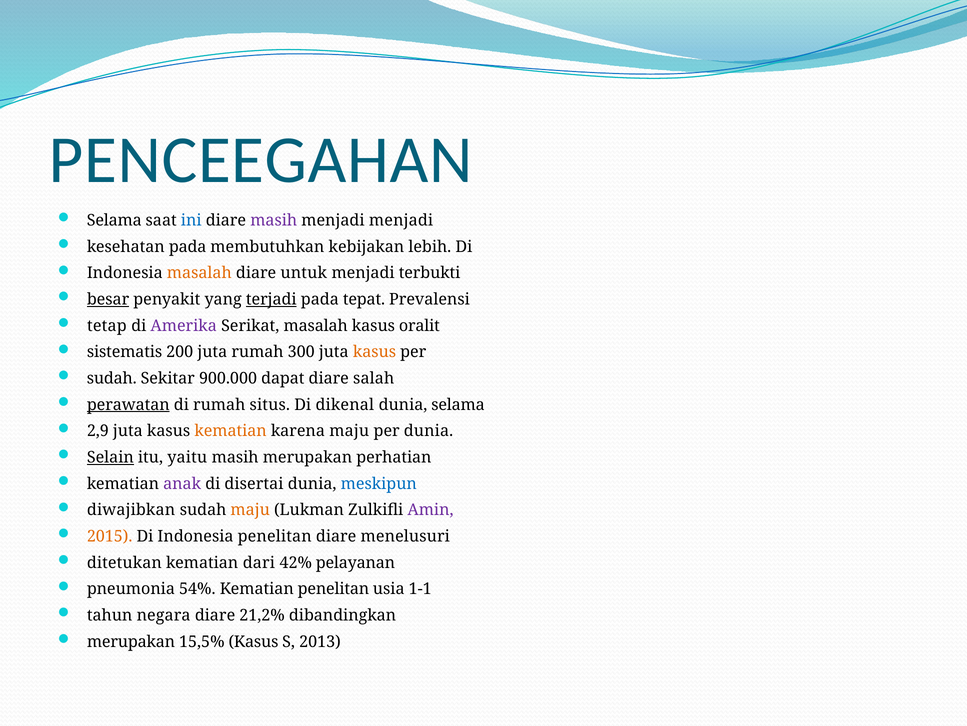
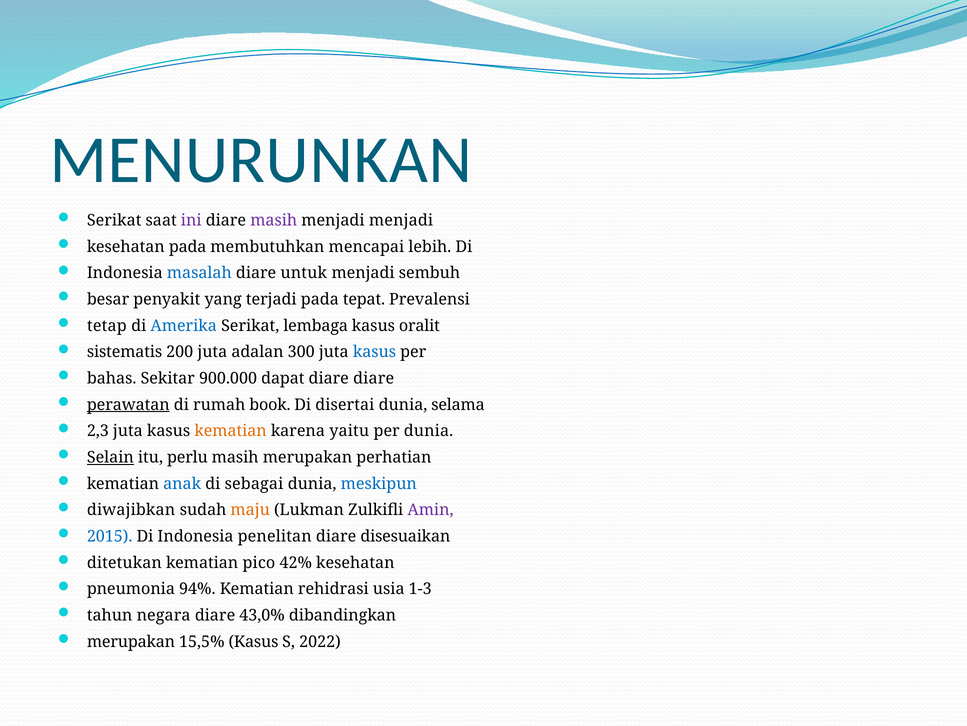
PENCEEGAHAN: PENCEEGAHAN -> MENURUNKAN
Selama at (114, 220): Selama -> Serikat
ini colour: blue -> purple
kebijakan: kebijakan -> mencapai
masalah at (199, 273) colour: orange -> blue
terbukti: terbukti -> sembuh
besar underline: present -> none
terjadi underline: present -> none
Amerika colour: purple -> blue
Serikat masalah: masalah -> lembaga
juta rumah: rumah -> adalan
kasus at (374, 352) colour: orange -> blue
sudah at (112, 378): sudah -> bahas
diare salah: salah -> diare
situs: situs -> book
dikenal: dikenal -> disertai
2,9: 2,9 -> 2,3
karena maju: maju -> yaitu
yaitu: yaitu -> perlu
anak colour: purple -> blue
disertai: disertai -> sebagai
2015 colour: orange -> blue
menelusuri: menelusuri -> disesuaikan
dari: dari -> pico
42% pelayanan: pelayanan -> kesehatan
54%: 54% -> 94%
Kematian penelitan: penelitan -> rehidrasi
1-1: 1-1 -> 1-3
21,2%: 21,2% -> 43,0%
2013: 2013 -> 2022
